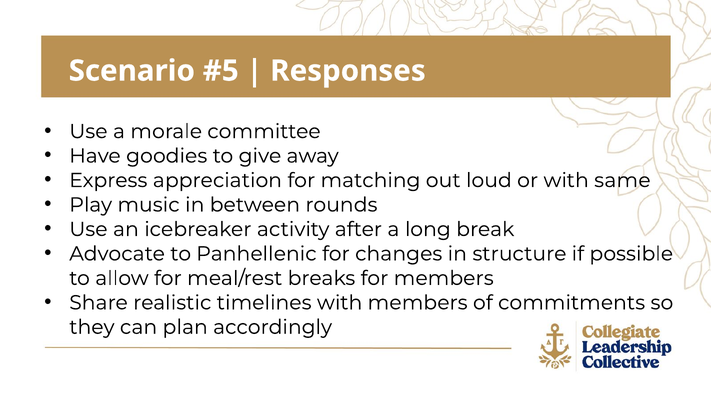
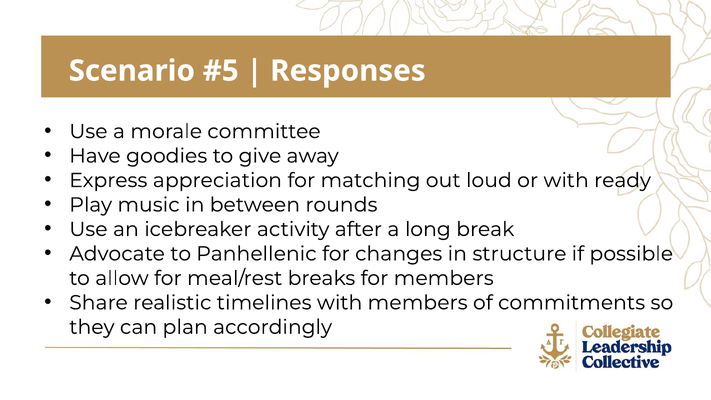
same: same -> ready
